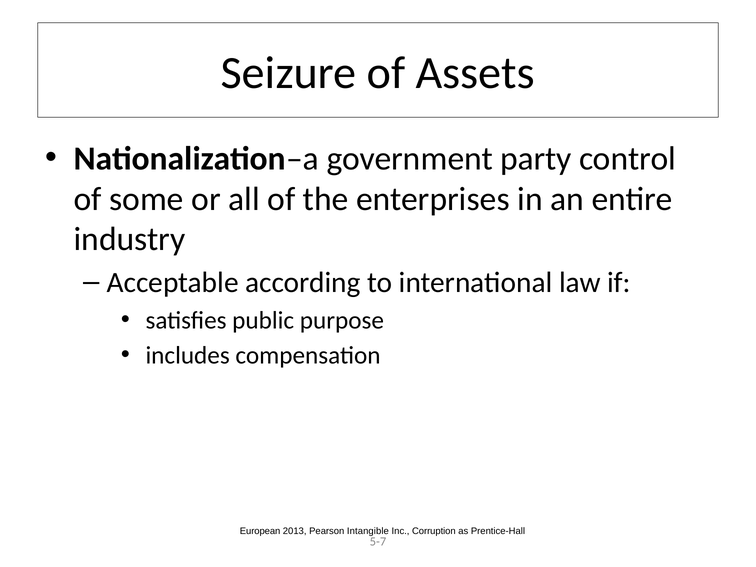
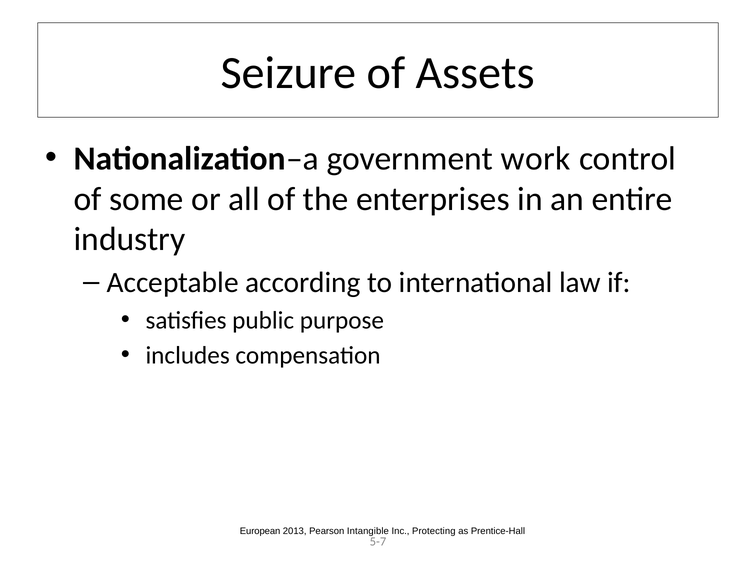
party: party -> work
Corruption: Corruption -> Protecting
